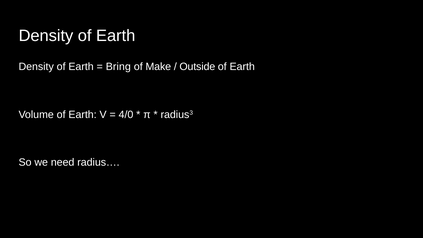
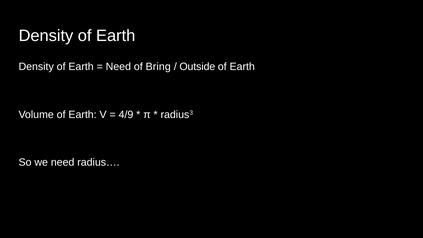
Bring at (118, 67): Bring -> Need
Make: Make -> Bring
4/0: 4/0 -> 4/9
